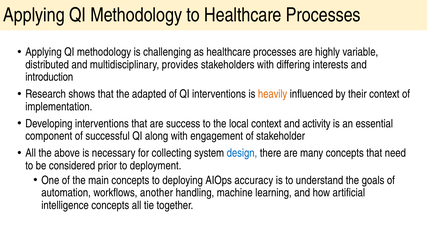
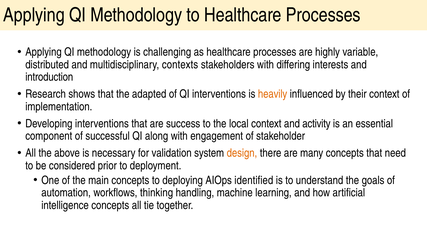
provides: provides -> contexts
collecting: collecting -> validation
design colour: blue -> orange
accuracy: accuracy -> identified
another: another -> thinking
